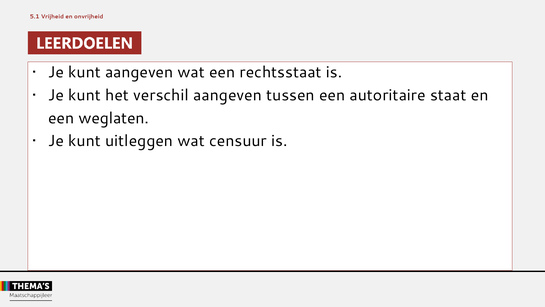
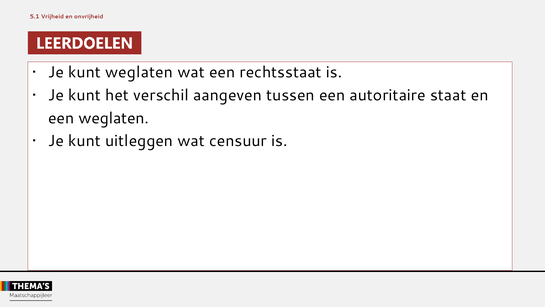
kunt aangeven: aangeven -> weglaten
